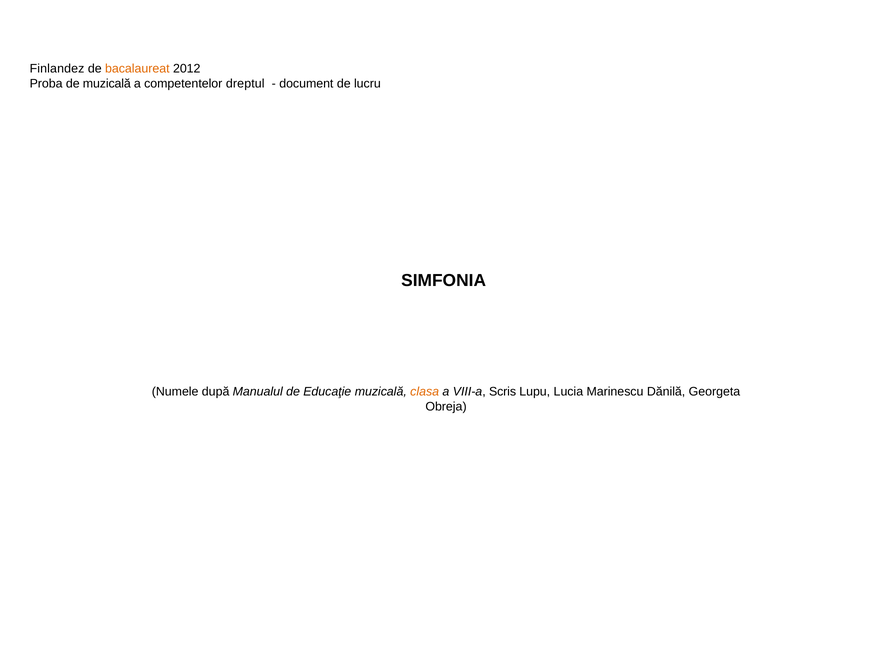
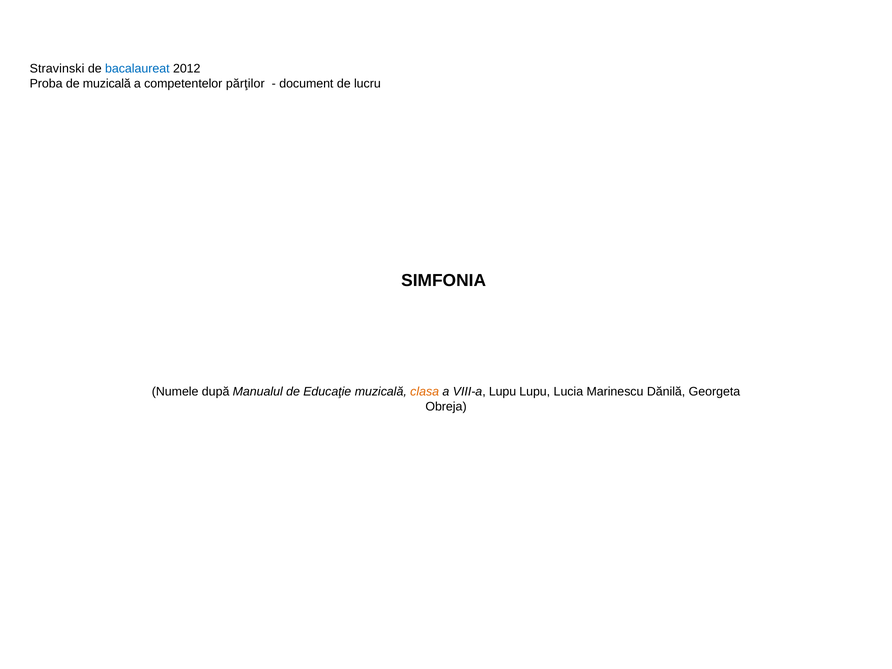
Finlandez: Finlandez -> Stravinski
bacalaureat colour: orange -> blue
dreptul: dreptul -> părţilor
VIII-a Scris: Scris -> Lupu
